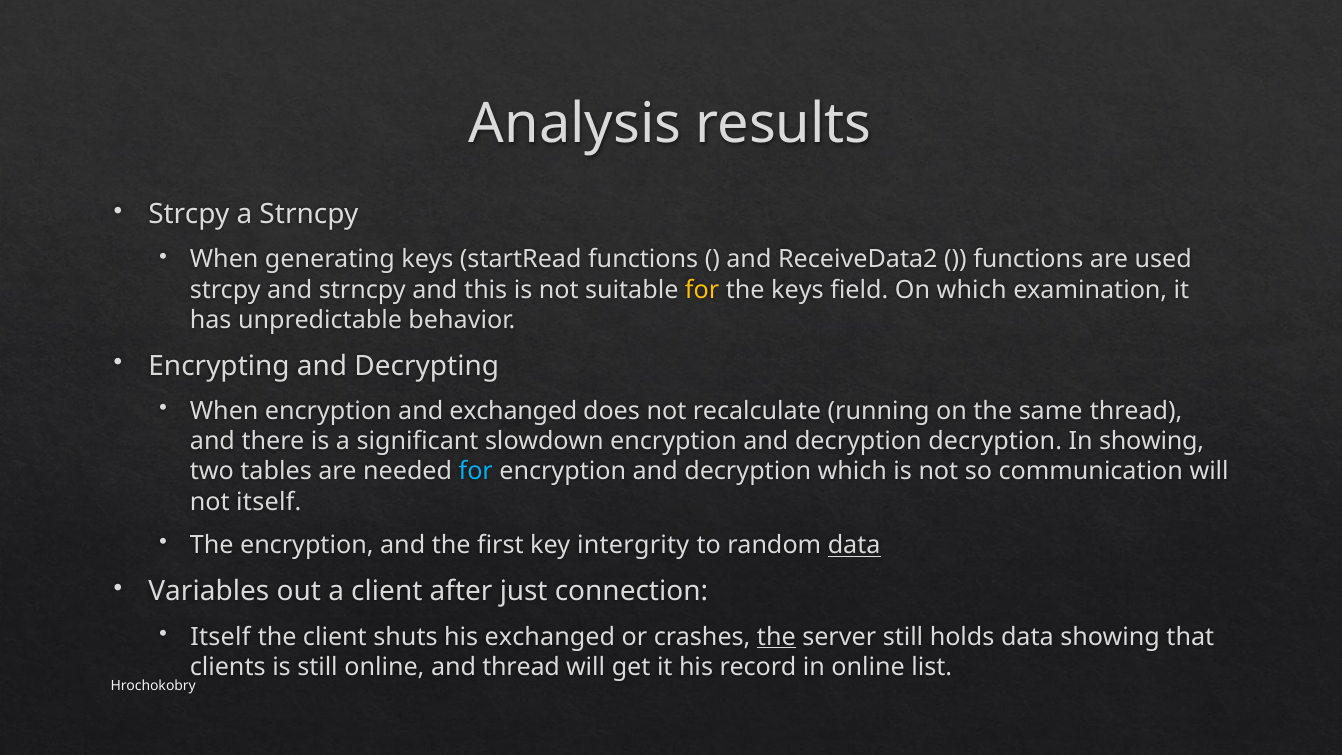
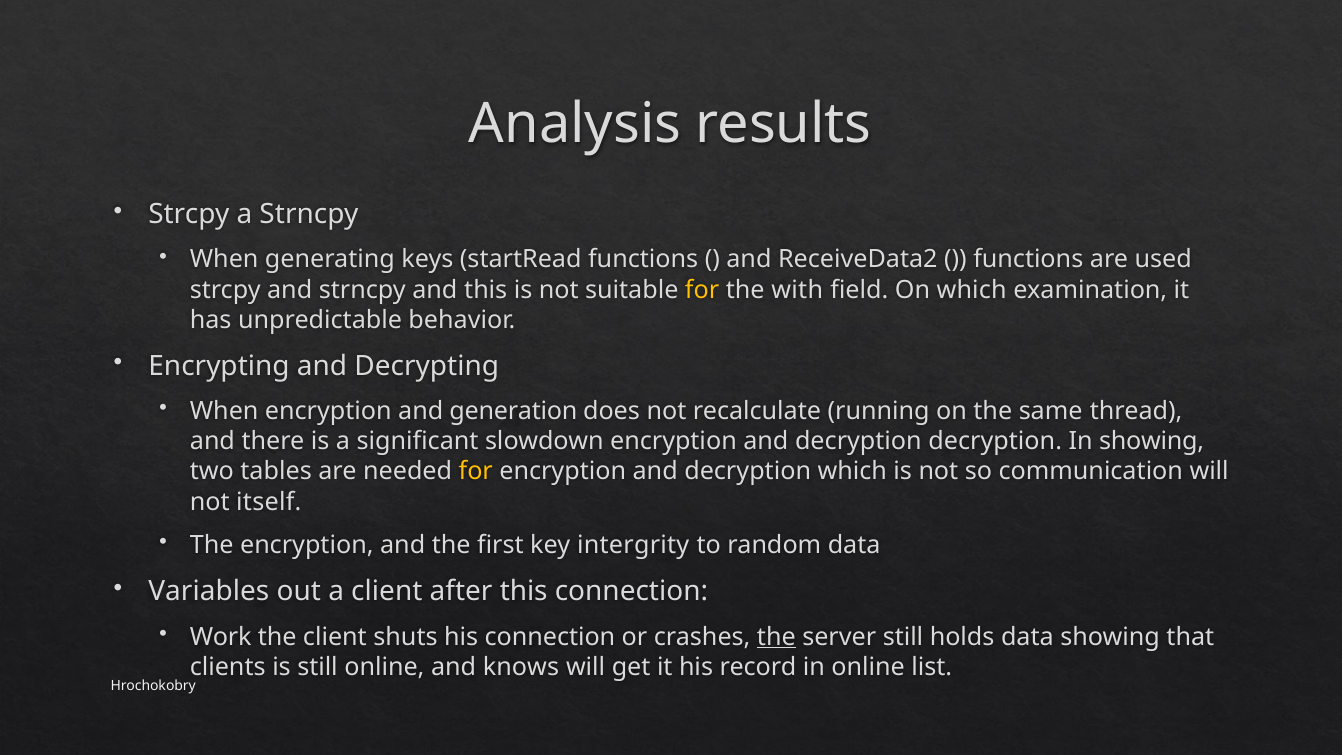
the keys: keys -> with
and exchanged: exchanged -> generation
for at (476, 472) colour: light blue -> yellow
data at (854, 545) underline: present -> none
after just: just -> this
Itself at (220, 637): Itself -> Work
his exchanged: exchanged -> connection
and thread: thread -> knows
